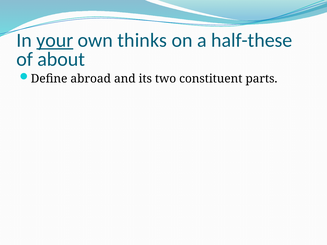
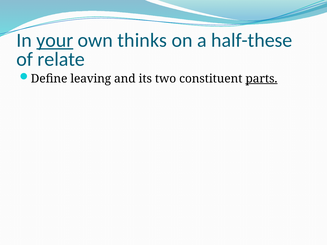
about: about -> relate
abroad: abroad -> leaving
parts underline: none -> present
